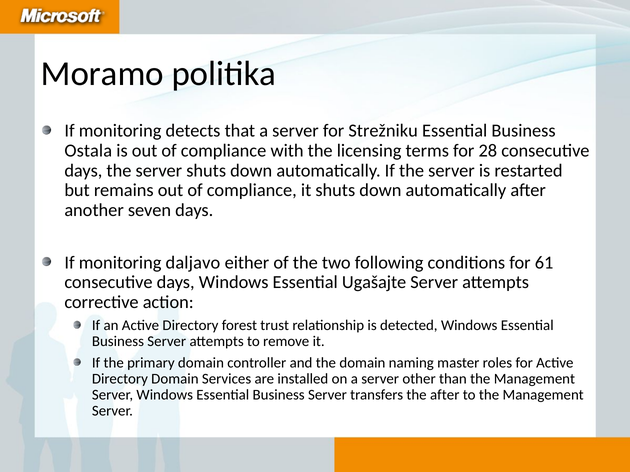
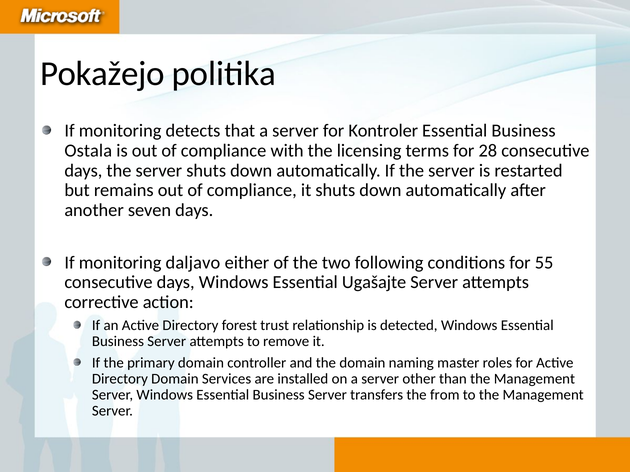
Moramo: Moramo -> Pokažejo
Strežniku: Strežniku -> Kontroler
61: 61 -> 55
the after: after -> from
